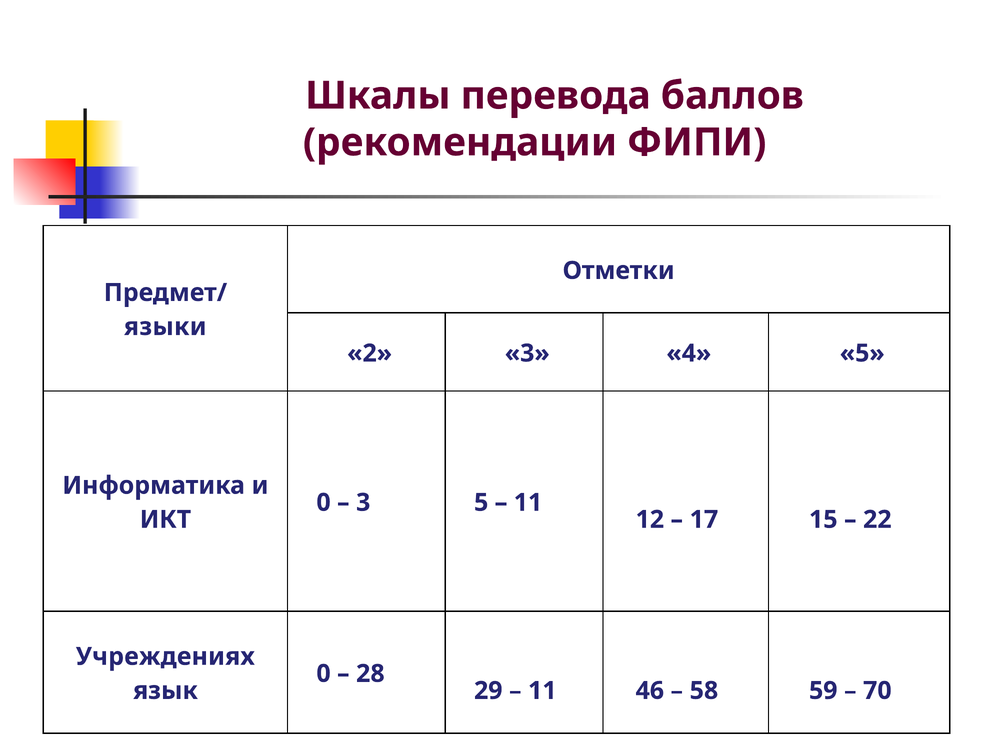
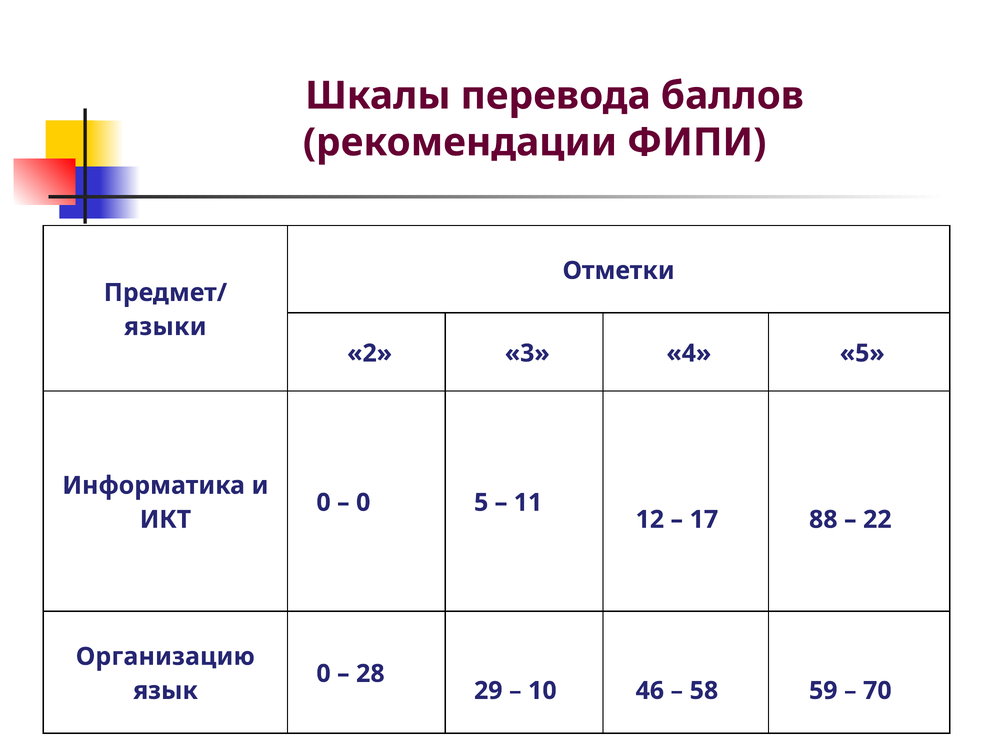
3 at (363, 502): 3 -> 0
15: 15 -> 88
Учреждениях: Учреждениях -> Организацию
11 at (542, 690): 11 -> 10
